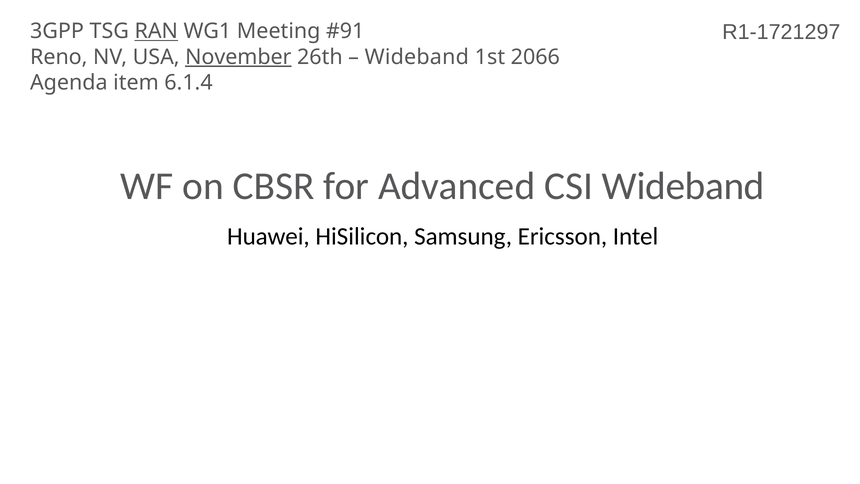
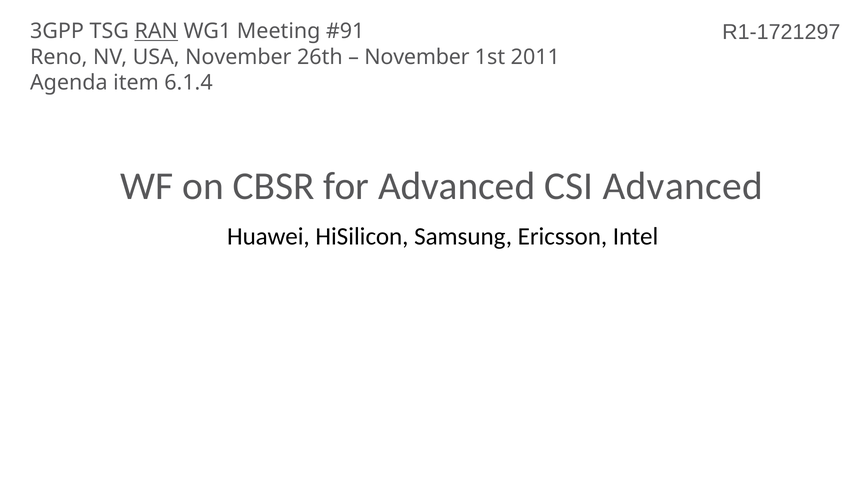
November at (238, 57) underline: present -> none
Wideband at (417, 57): Wideband -> November
2066: 2066 -> 2011
CSI Wideband: Wideband -> Advanced
